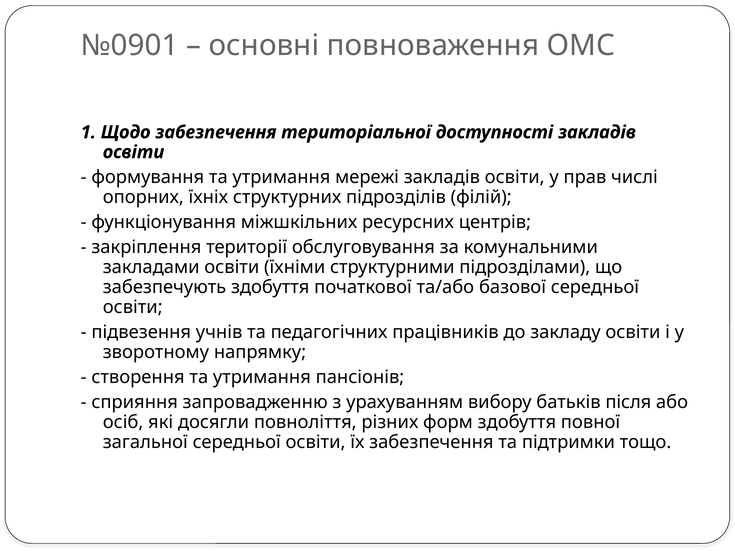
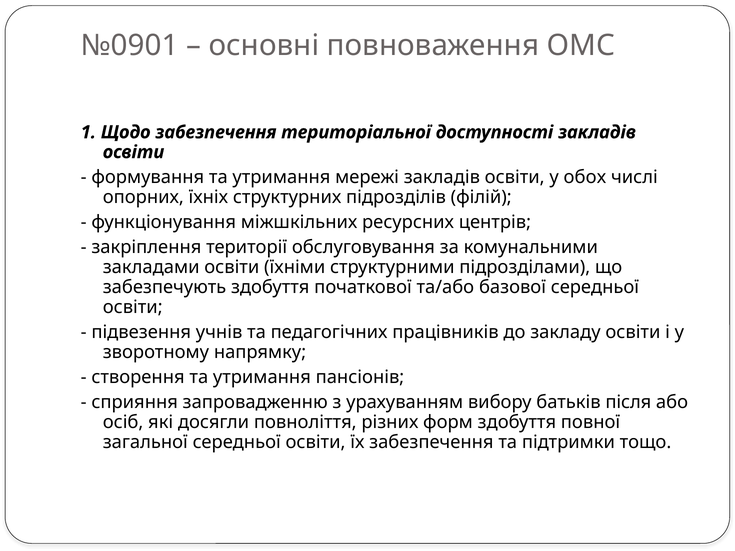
прав: прав -> обох
